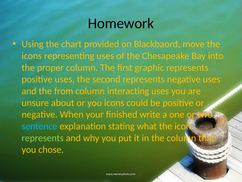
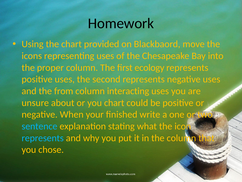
graphic: graphic -> ecology
you icons: icons -> chart
represents at (43, 138) colour: light green -> light blue
